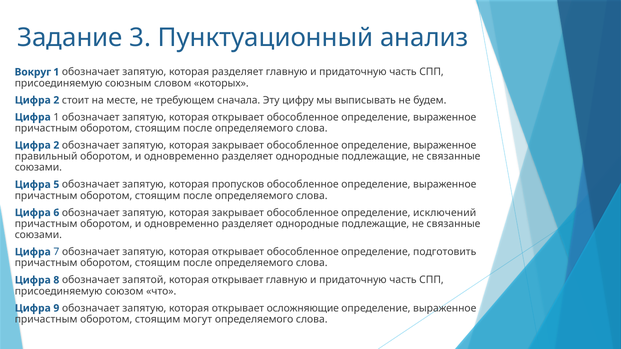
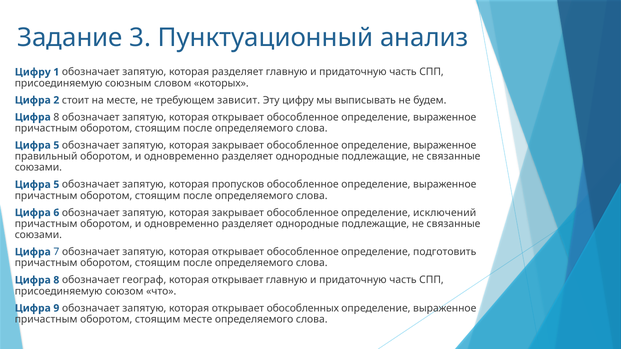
Вокруг at (33, 72): Вокруг -> Цифру
сначала: сначала -> зависит
1 at (56, 117): 1 -> 8
2 at (56, 145): 2 -> 5
запятой: запятой -> географ
осложняющие: осложняющие -> обособленных
стоящим могут: могут -> месте
